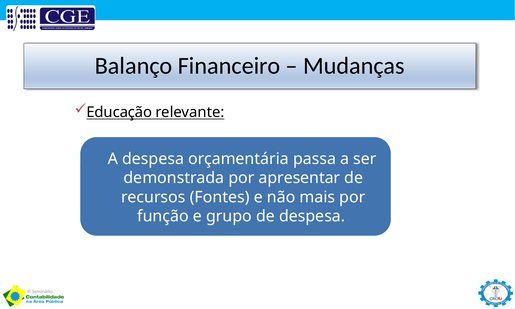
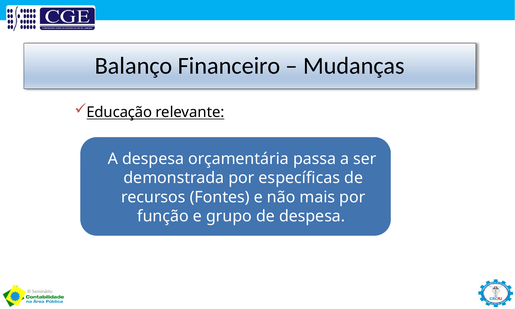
apresentar: apresentar -> específicas
